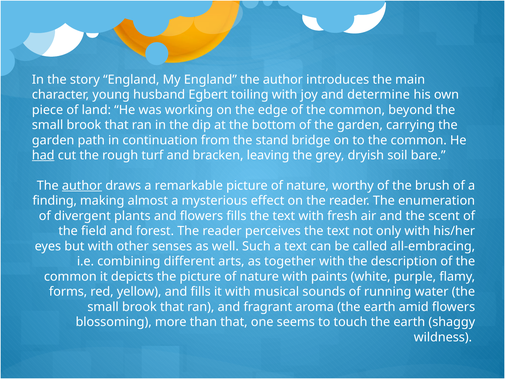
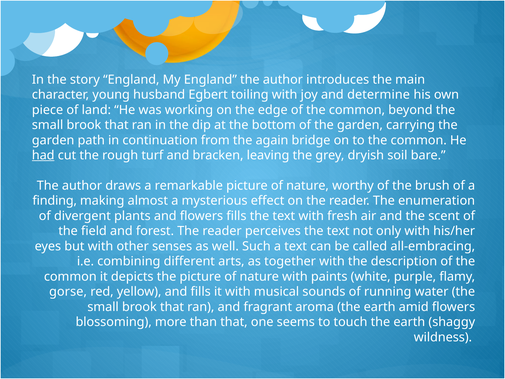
stand: stand -> again
author at (82, 186) underline: present -> none
forms: forms -> gorse
